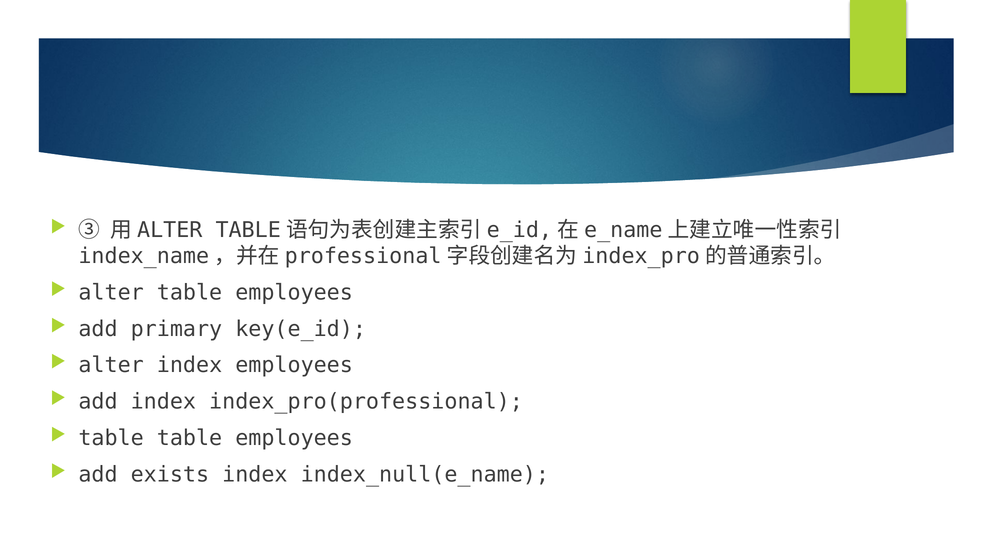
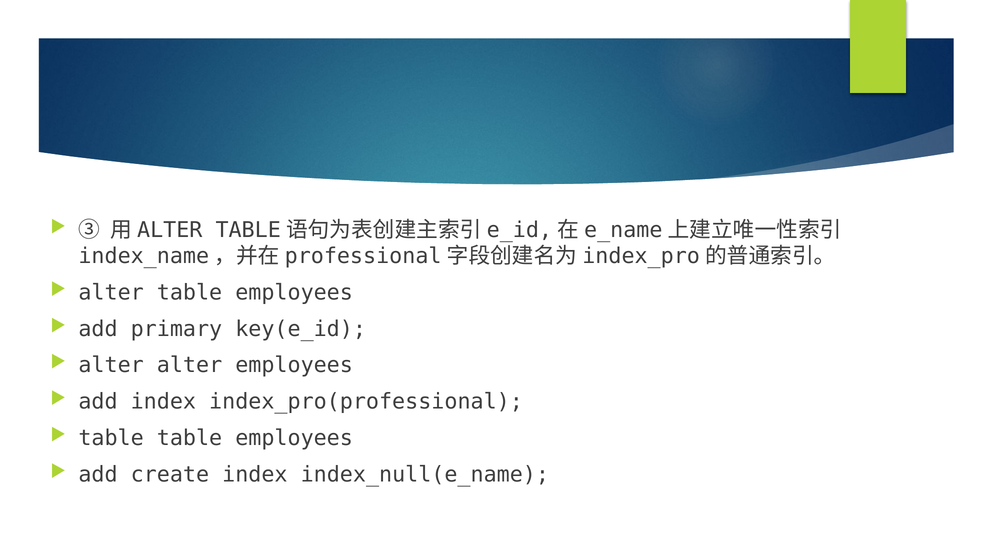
alter index: index -> alter
exists: exists -> create
